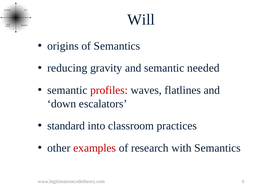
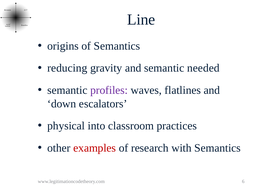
Will: Will -> Line
profiles colour: red -> purple
standard: standard -> physical
